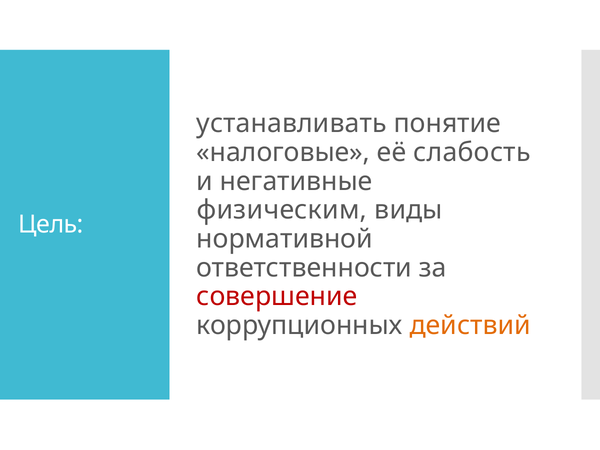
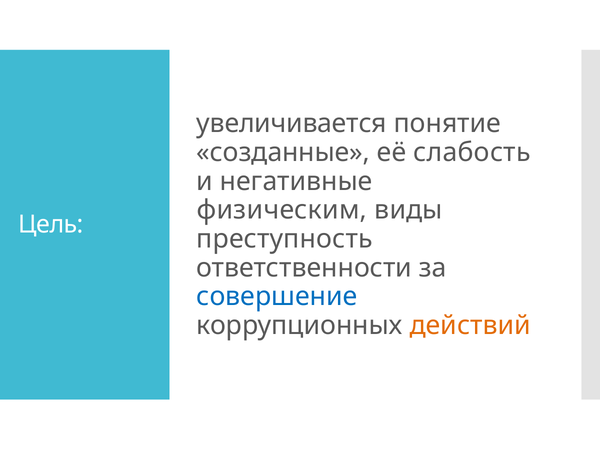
устанавливать: устанавливать -> увеличивается
налоговые: налоговые -> созданные
нормативной: нормативной -> преступность
совершение colour: red -> blue
